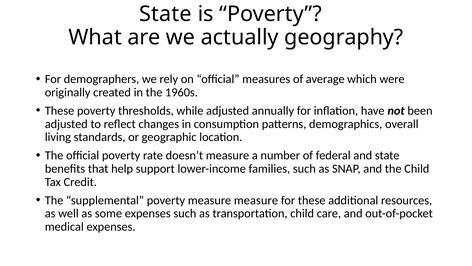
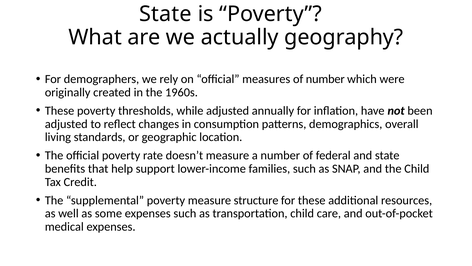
of average: average -> number
measure measure: measure -> structure
